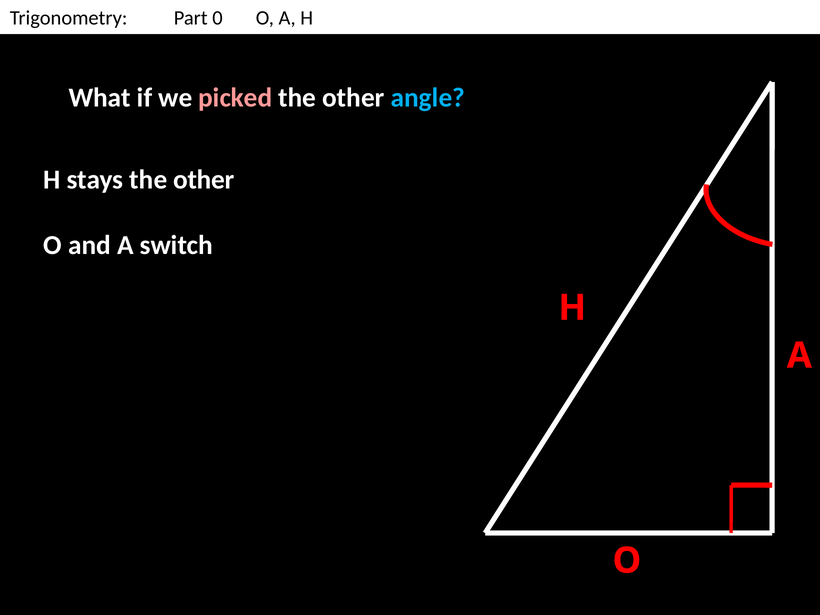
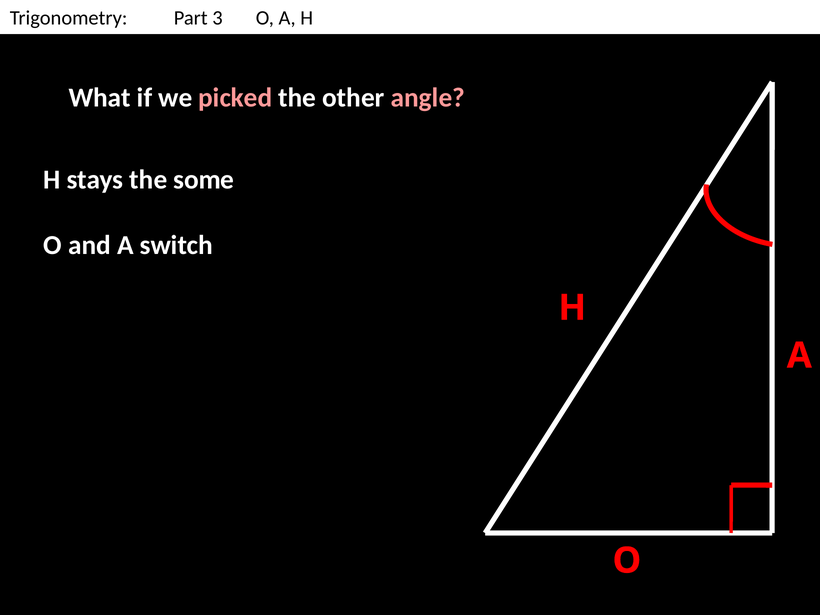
0: 0 -> 3
angle colour: light blue -> pink
stays the other: other -> some
